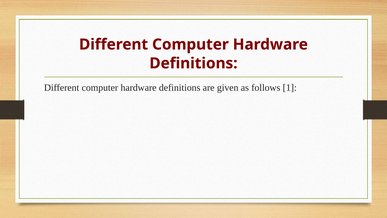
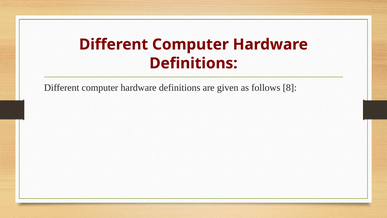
1: 1 -> 8
